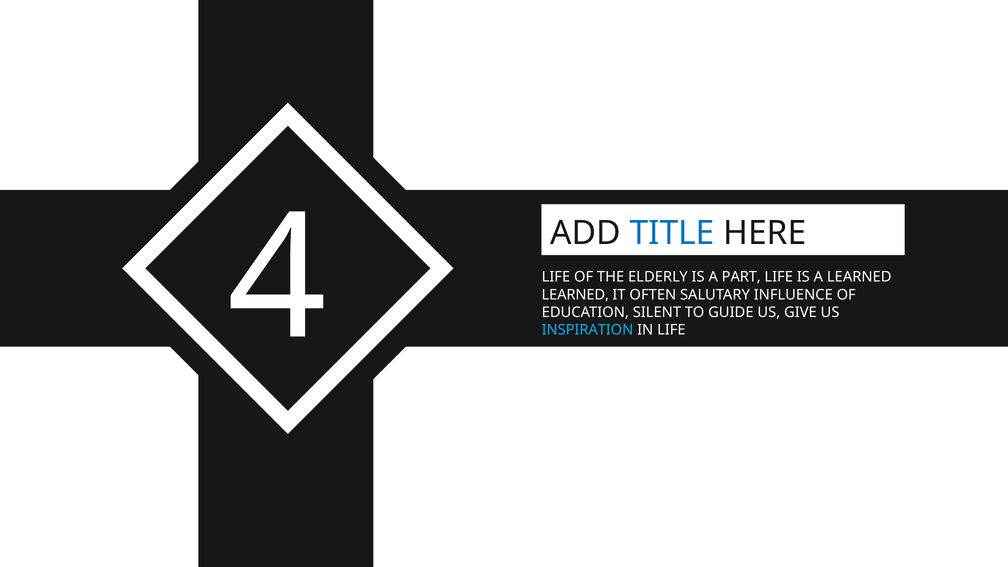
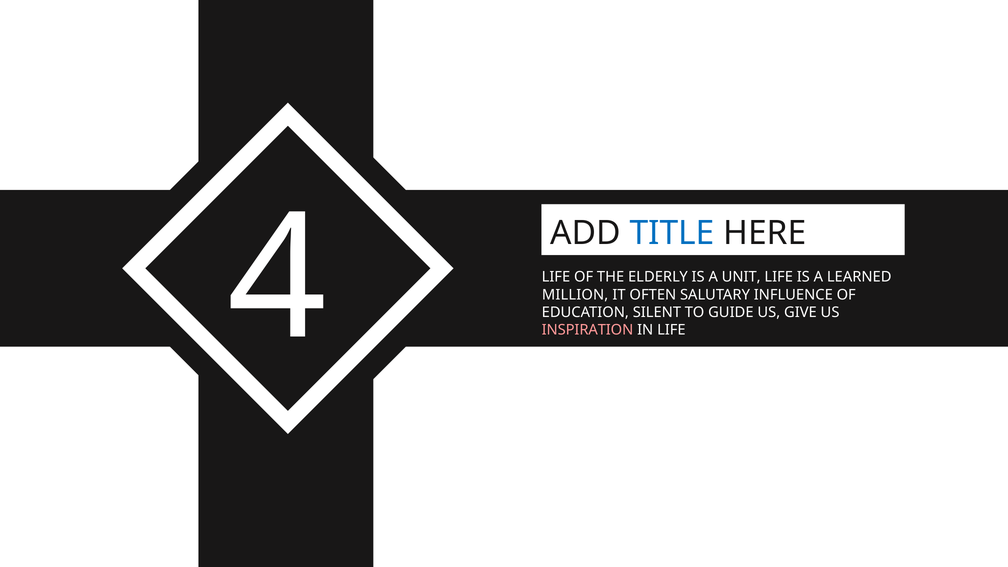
PART: PART -> UNIT
LEARNED at (575, 295): LEARNED -> MILLION
INSPIRATION colour: light blue -> pink
